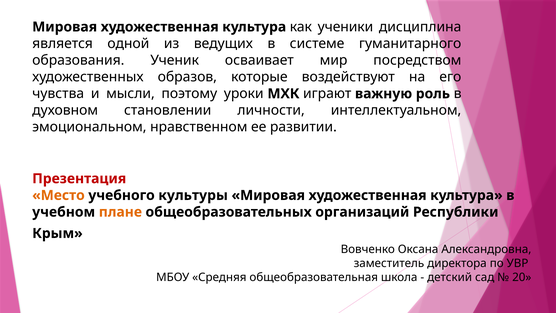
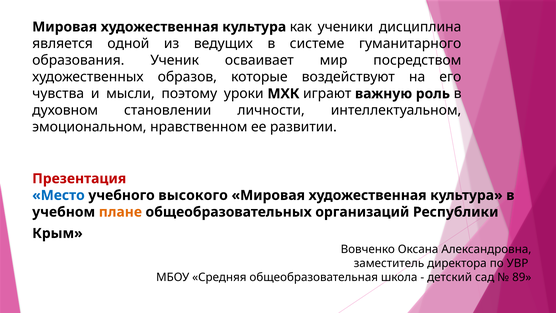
Место colour: orange -> blue
культуры: культуры -> высокого
20: 20 -> 89
